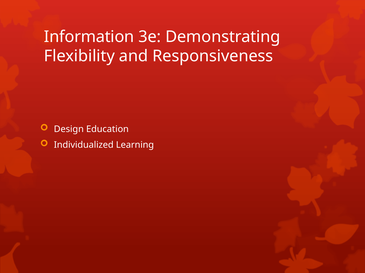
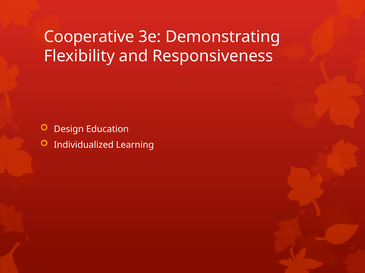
Information: Information -> Cooperative
